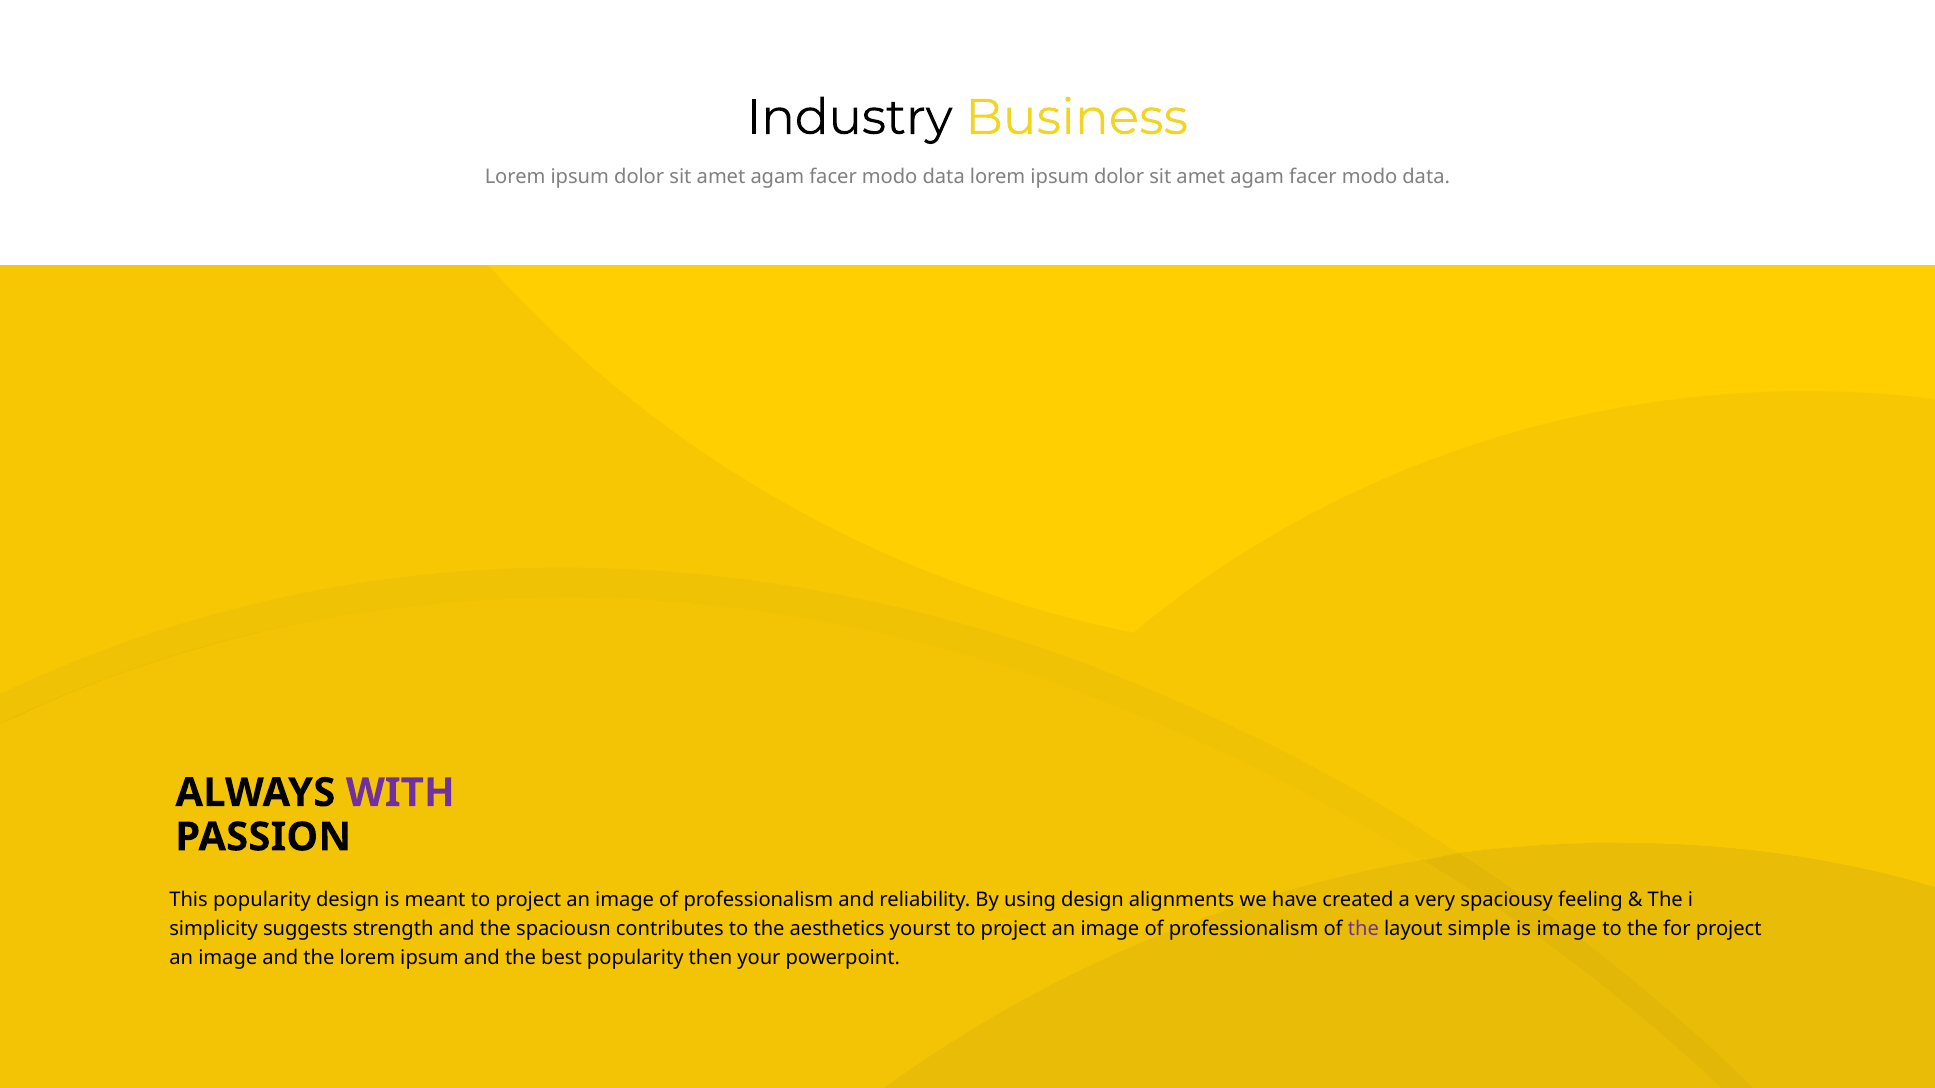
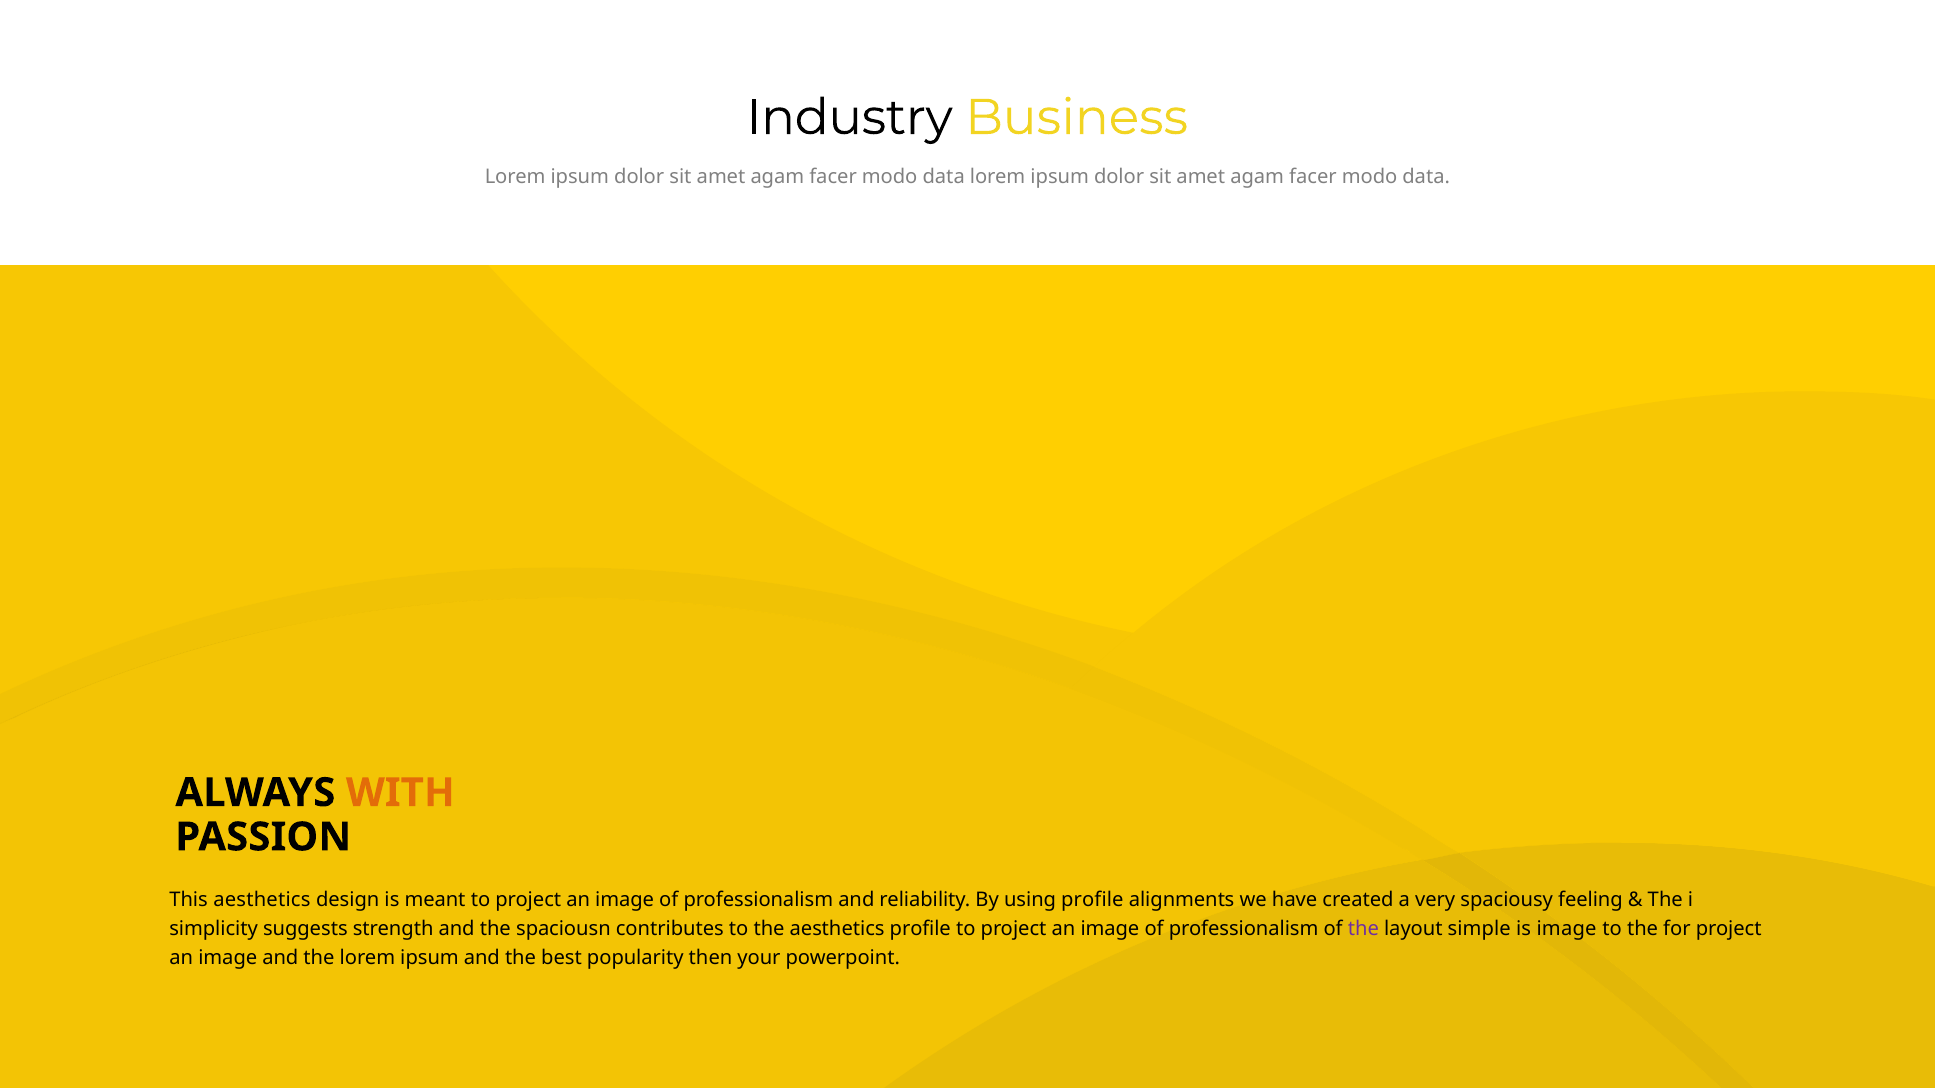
WITH colour: purple -> orange
This popularity: popularity -> aesthetics
using design: design -> profile
aesthetics yourst: yourst -> profile
